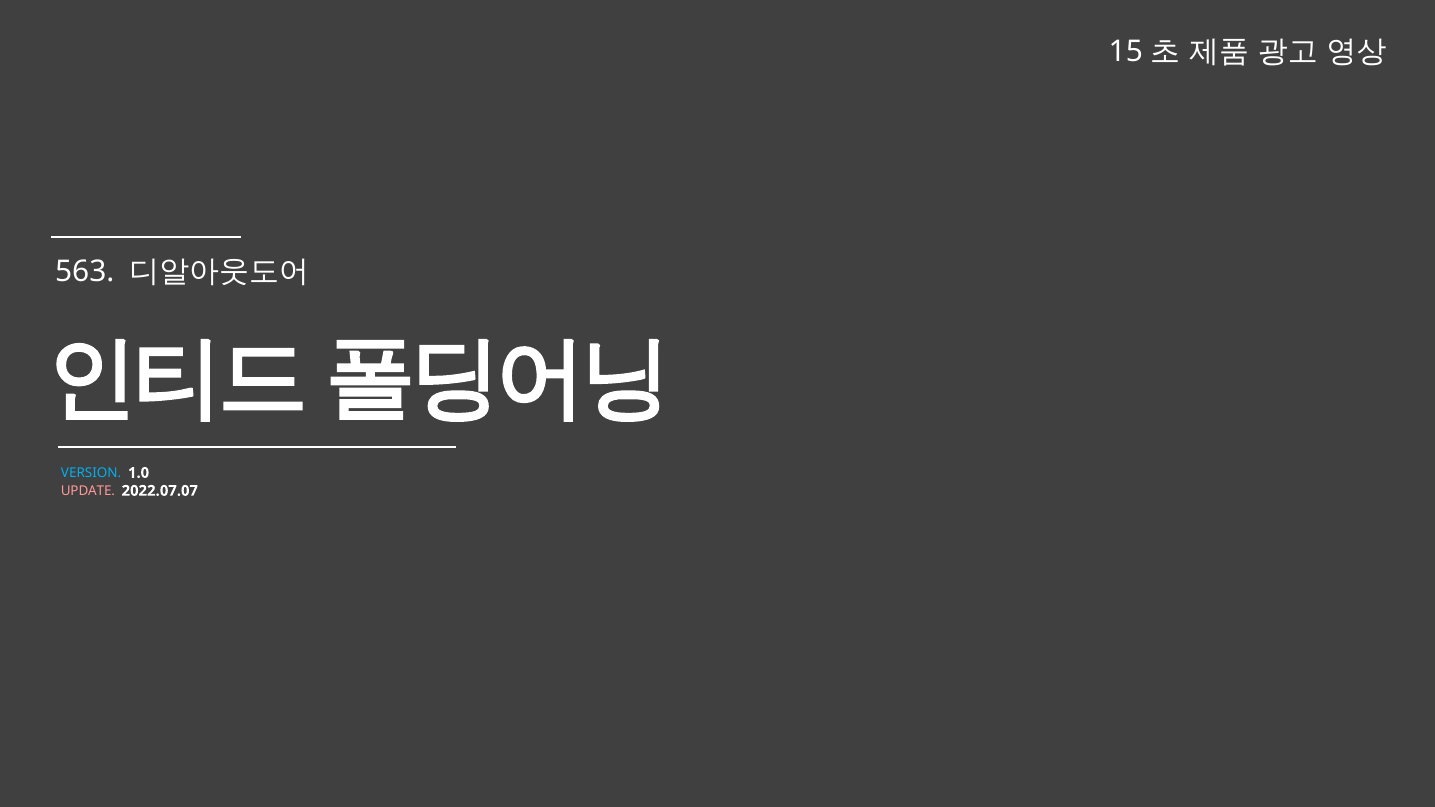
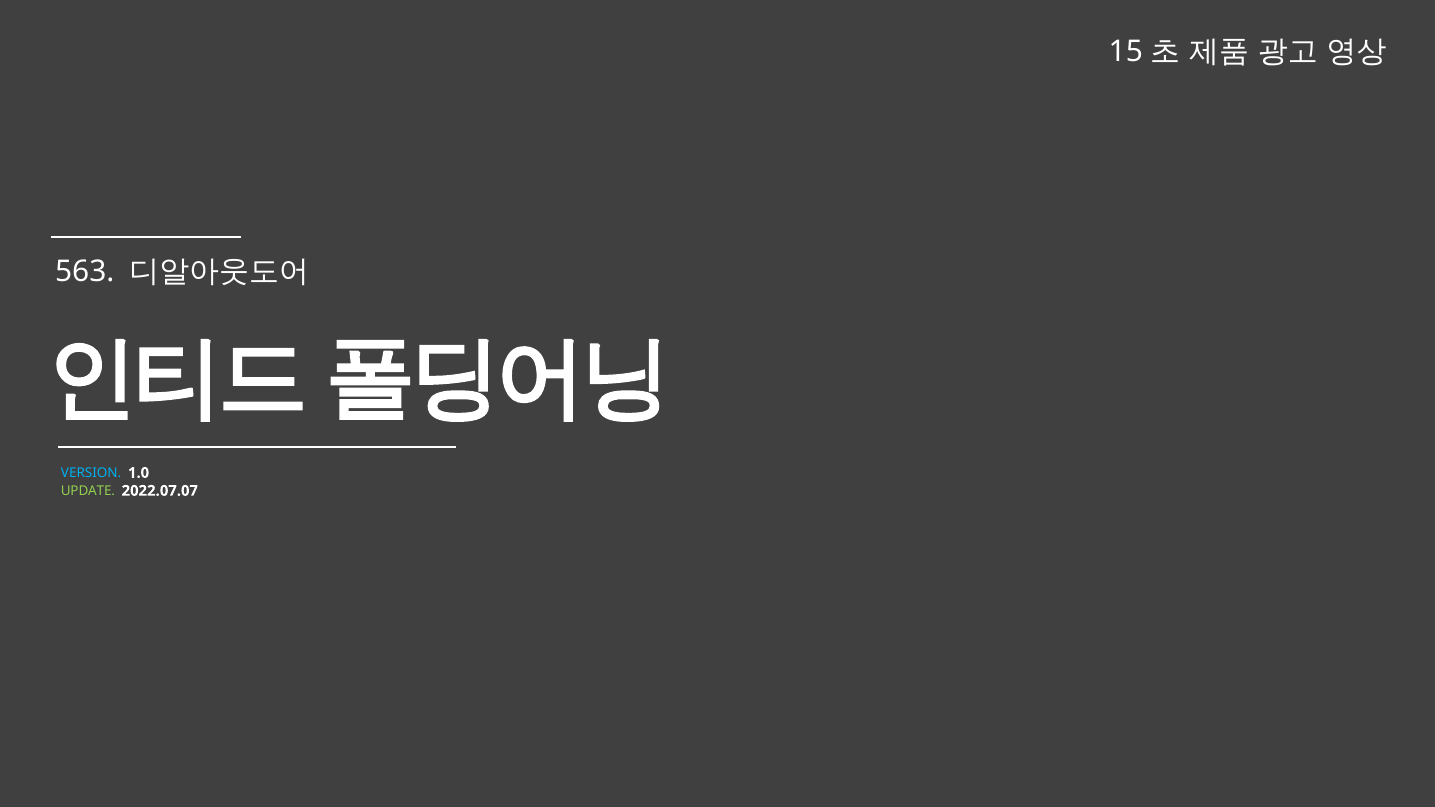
UPDATE colour: pink -> light green
